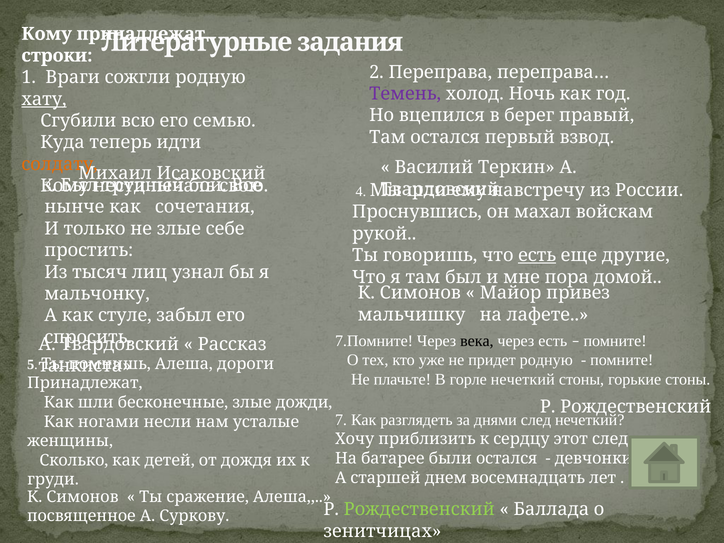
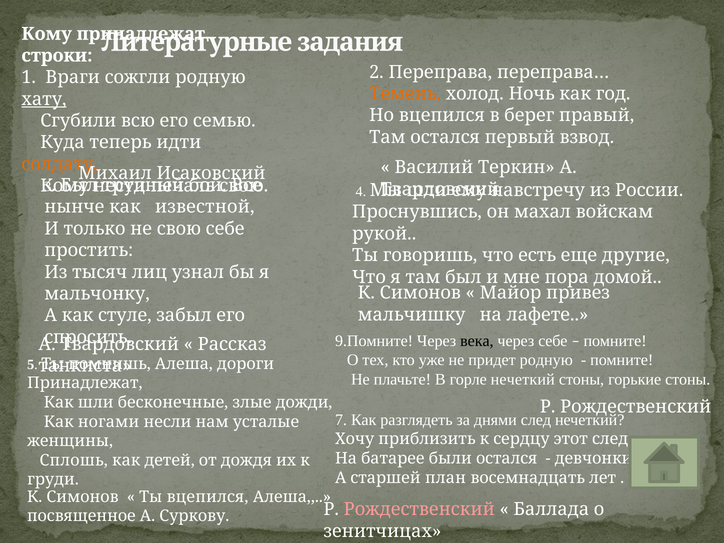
Темень colour: purple -> orange
сочетания: сочетания -> известной
не злые: злые -> свою
есть at (537, 255) underline: present -> none
7.Помните: 7.Помните -> 9.Помните
через есть: есть -> себе
Сколько: Сколько -> Сплошь
днем: днем -> план
Ты сражение: сражение -> вцепился
Рождественский at (419, 510) colour: light green -> pink
